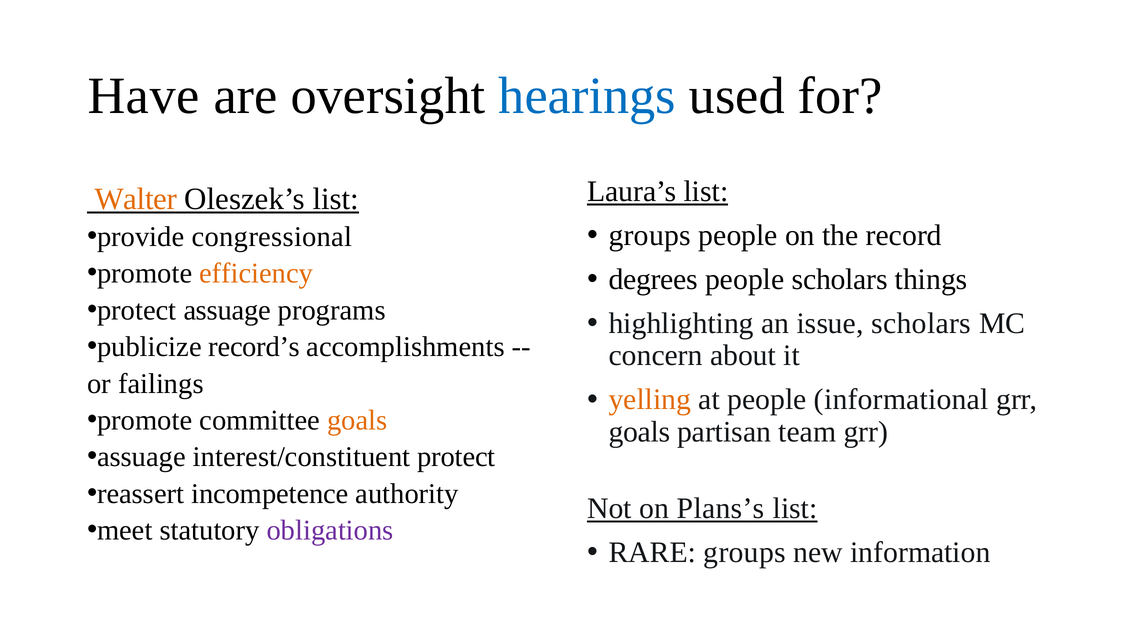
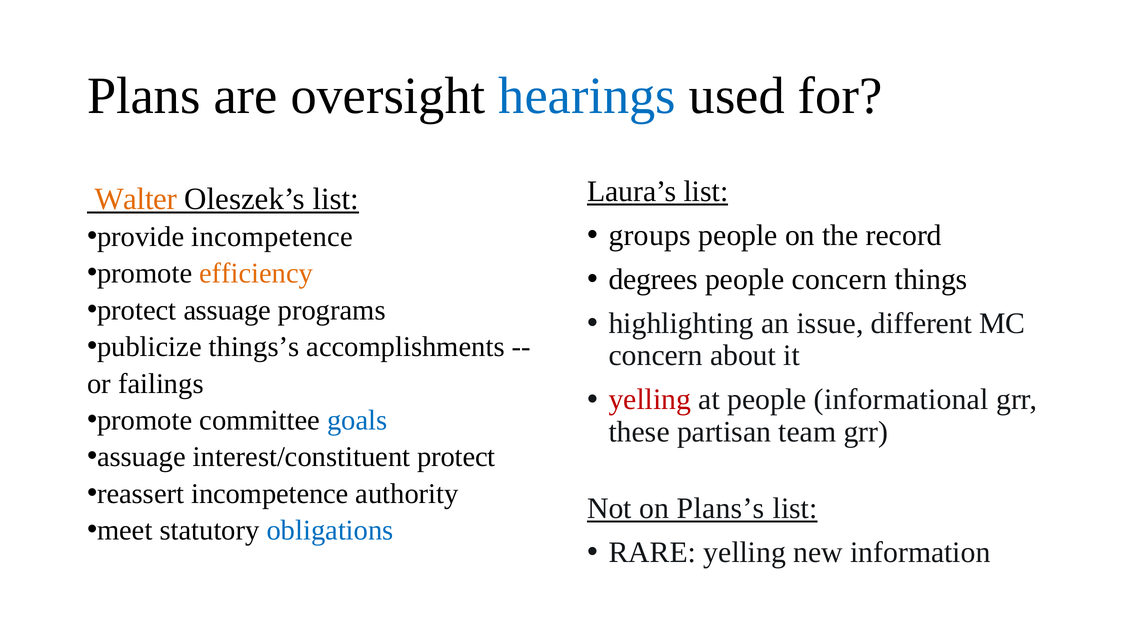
Have: Have -> Plans
provide congressional: congressional -> incompetence
people scholars: scholars -> concern
issue scholars: scholars -> different
record’s: record’s -> things’s
yelling at (650, 400) colour: orange -> red
goals at (357, 420) colour: orange -> blue
goals at (639, 432): goals -> these
obligations colour: purple -> blue
RARE groups: groups -> yelling
